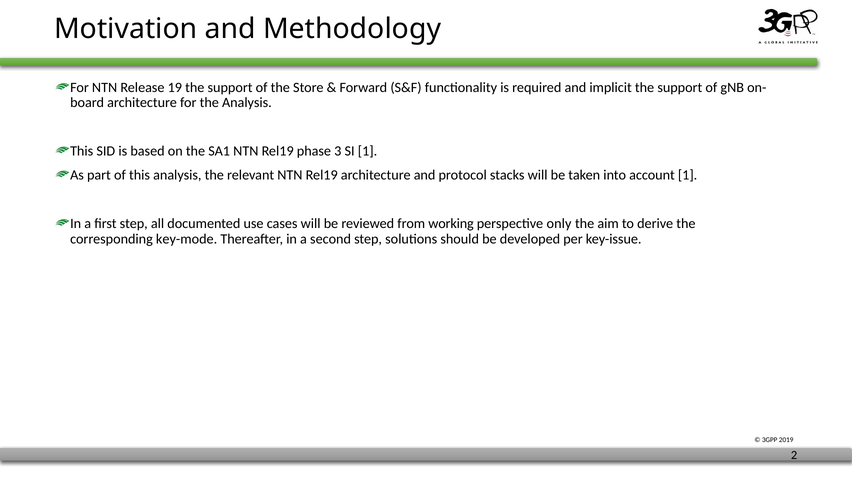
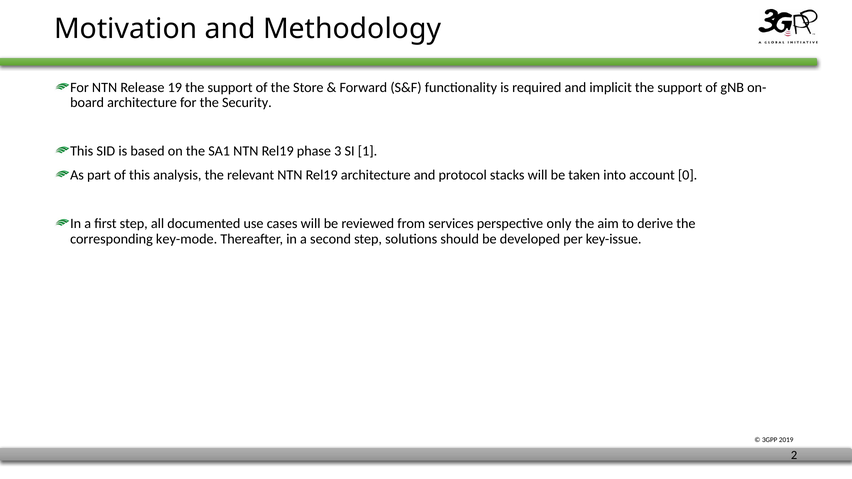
the Analysis: Analysis -> Security
account 1: 1 -> 0
working: working -> services
